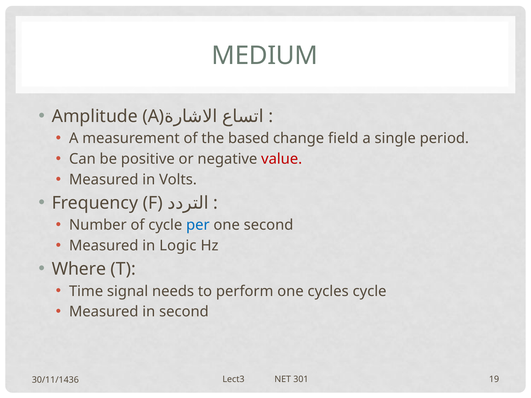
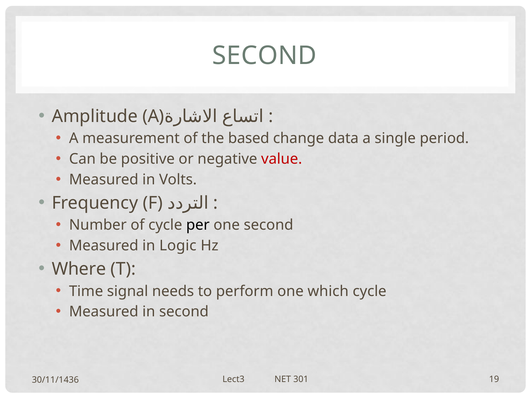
MEDIUM at (265, 56): MEDIUM -> SECOND
field: field -> data
per colour: blue -> black
cycles: cycles -> which
